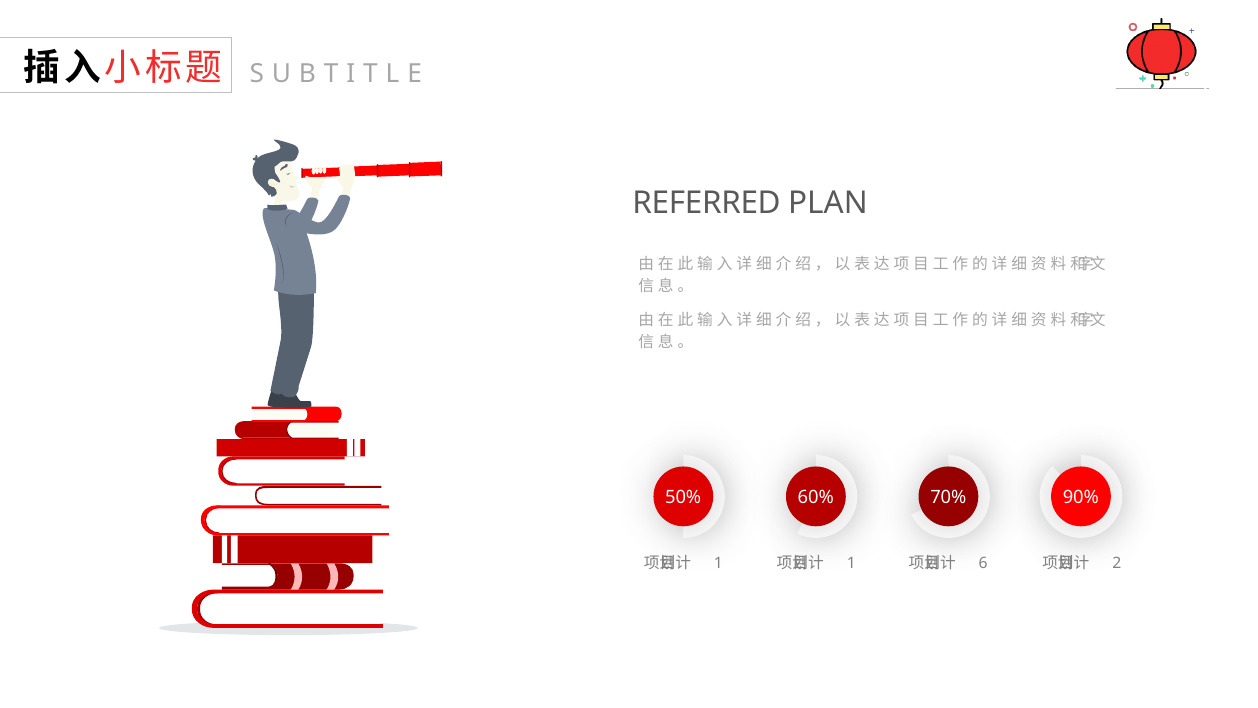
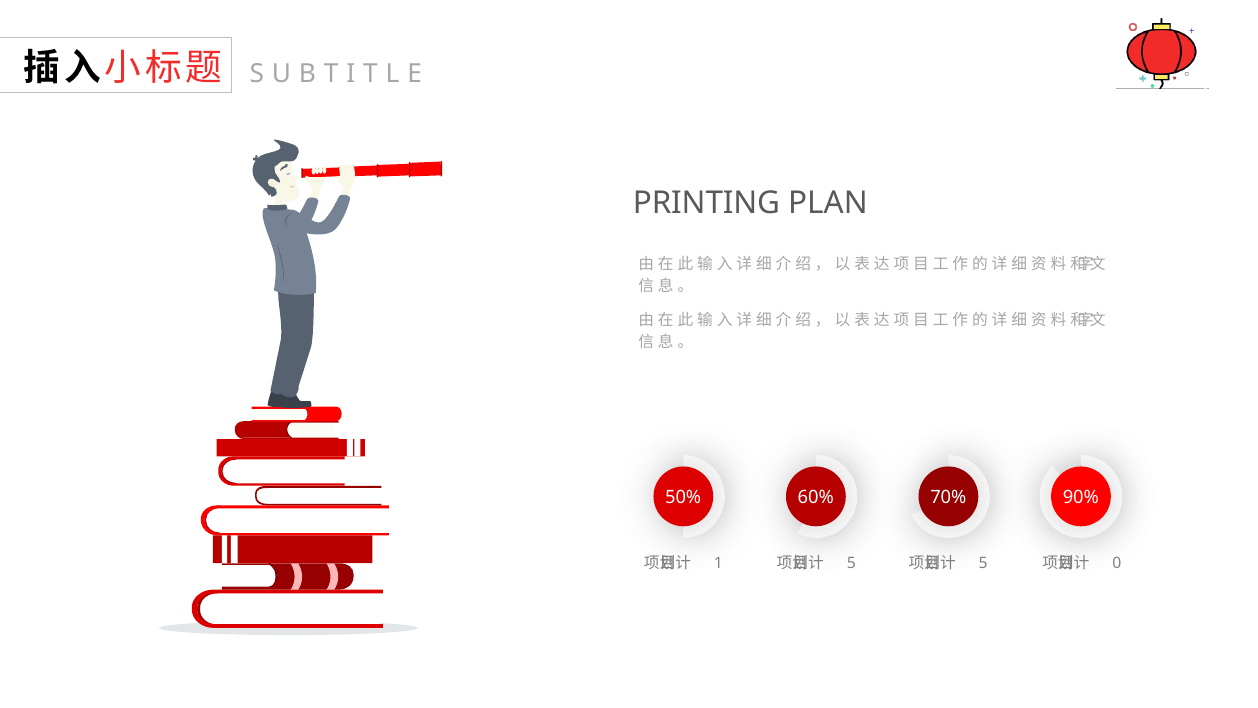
REFERRED: REFERRED -> PRINTING
1 at (851, 563): 1 -> 5
6 at (983, 563): 6 -> 5
2: 2 -> 0
